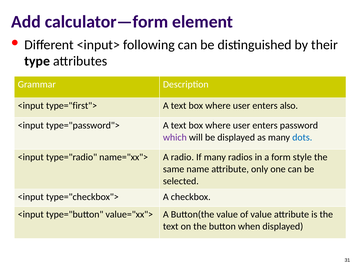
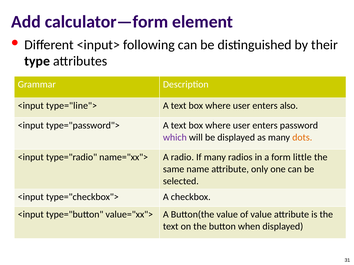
type="first">: type="first"> -> type="line">
dots colour: blue -> orange
style: style -> little
